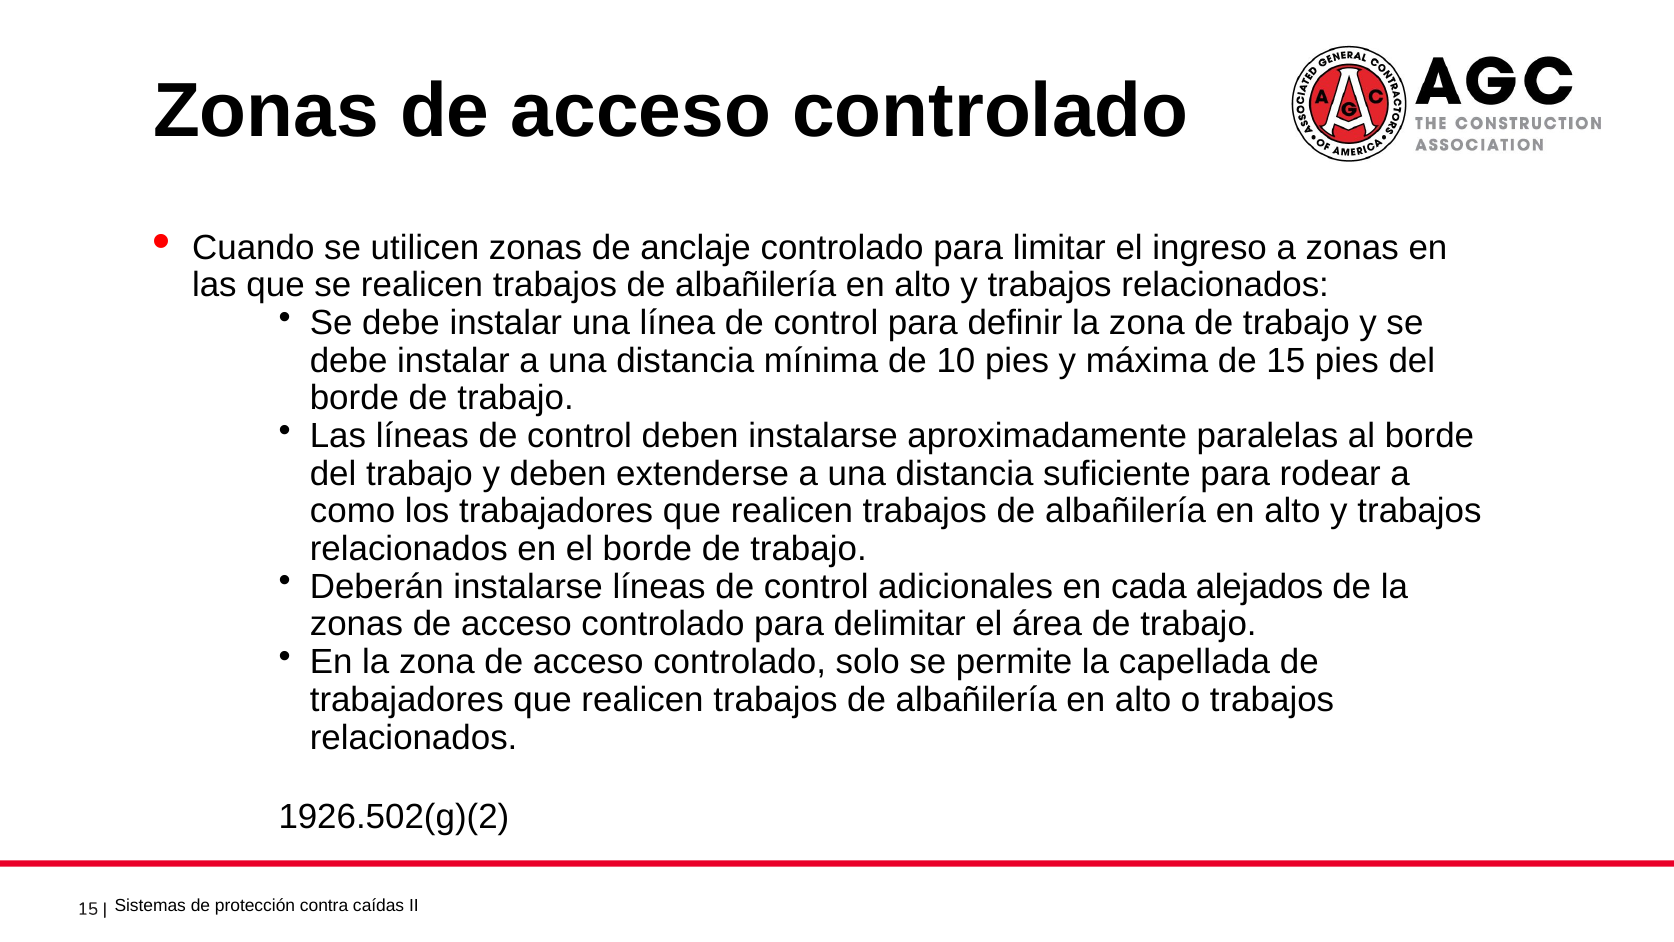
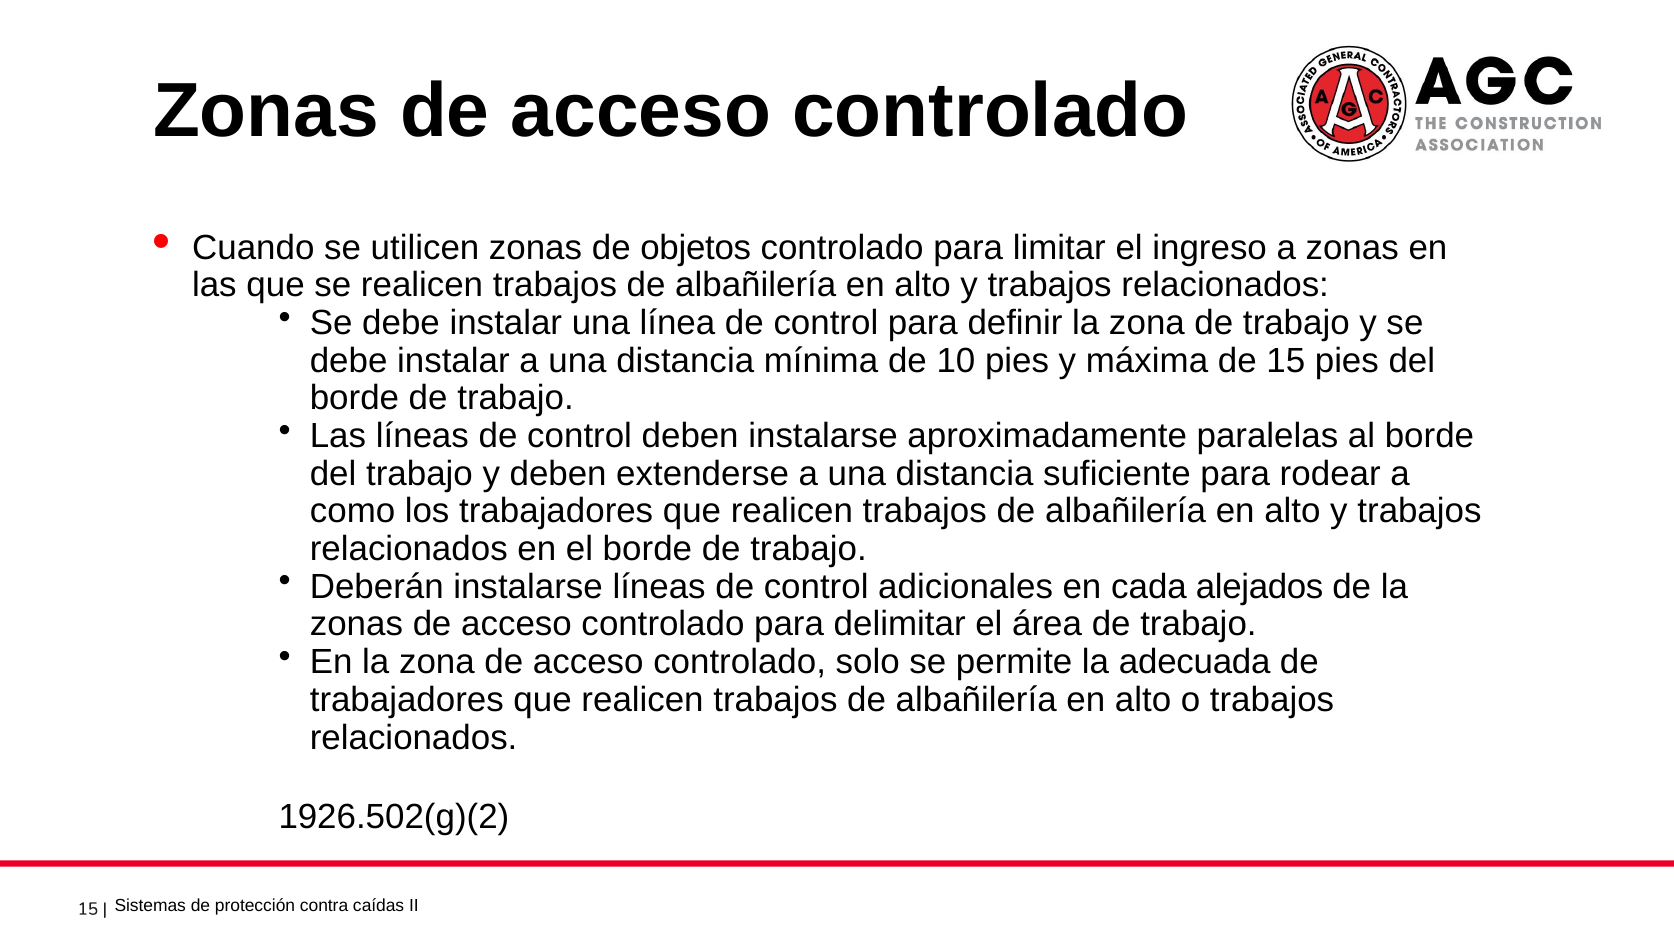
anclaje: anclaje -> objetos
capellada: capellada -> adecuada
